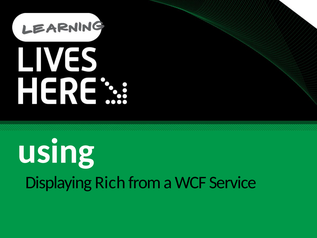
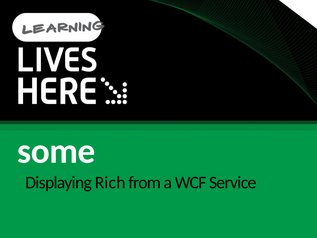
using: using -> some
